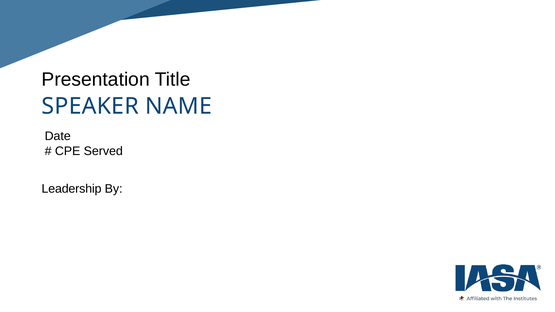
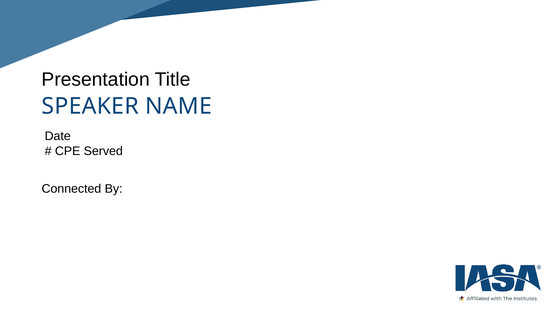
Leadership: Leadership -> Connected
